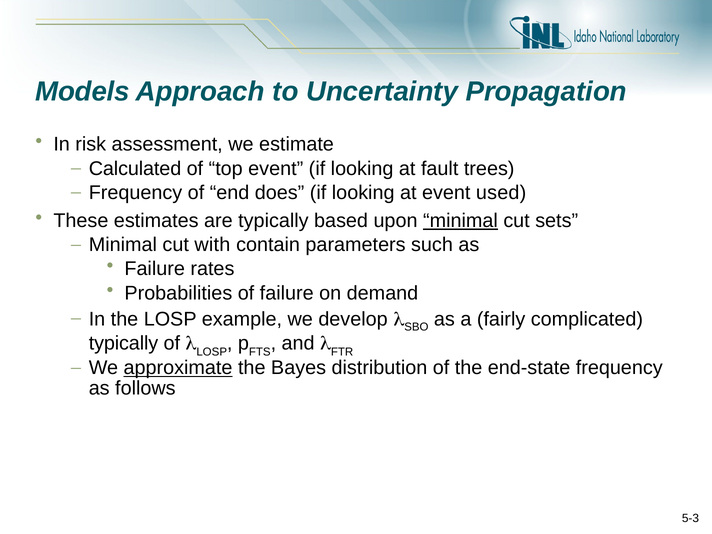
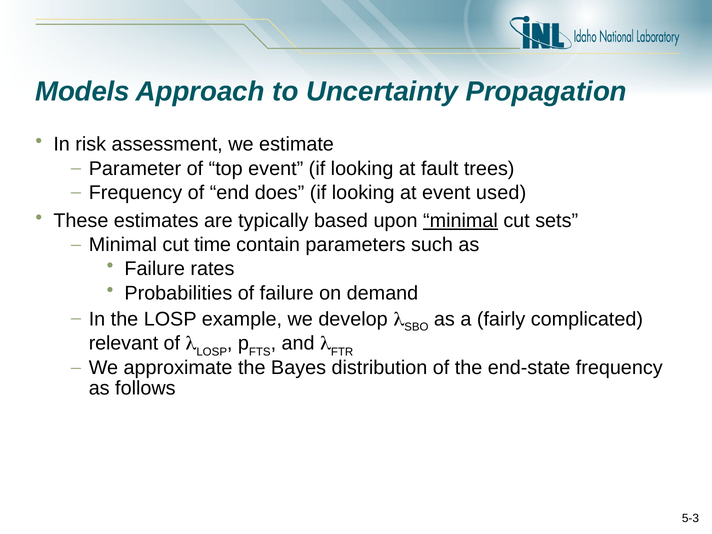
Calculated: Calculated -> Parameter
with: with -> time
typically at (123, 343): typically -> relevant
approximate underline: present -> none
